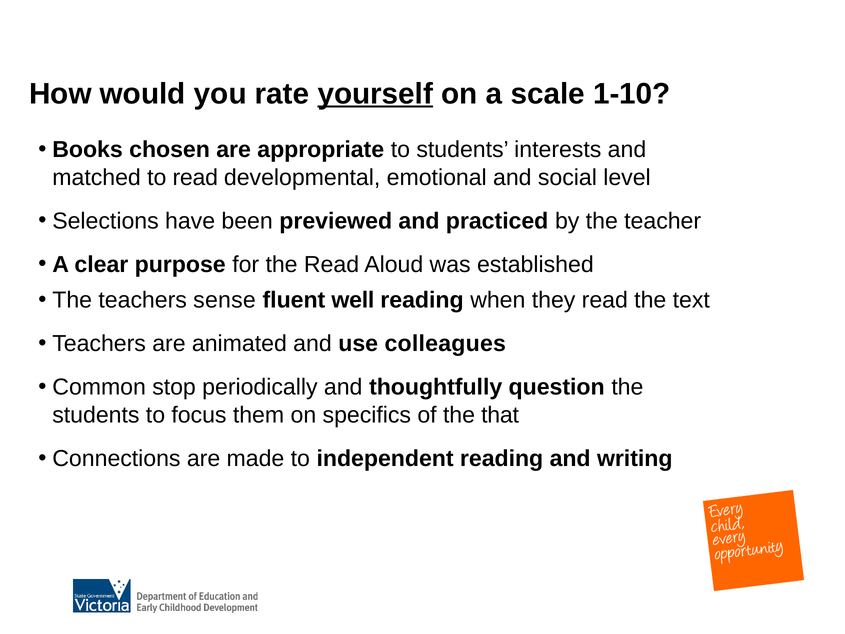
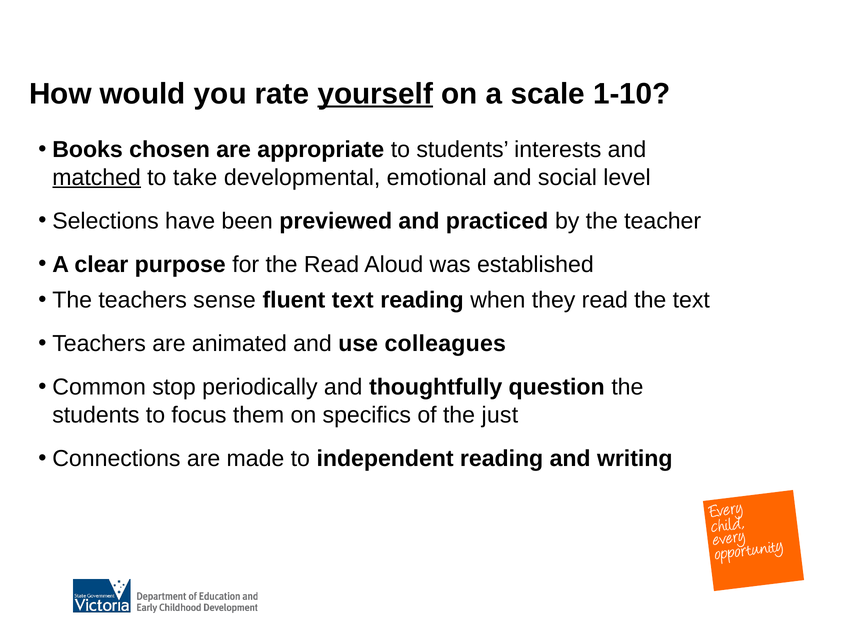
matched underline: none -> present
to read: read -> take
fluent well: well -> text
that: that -> just
